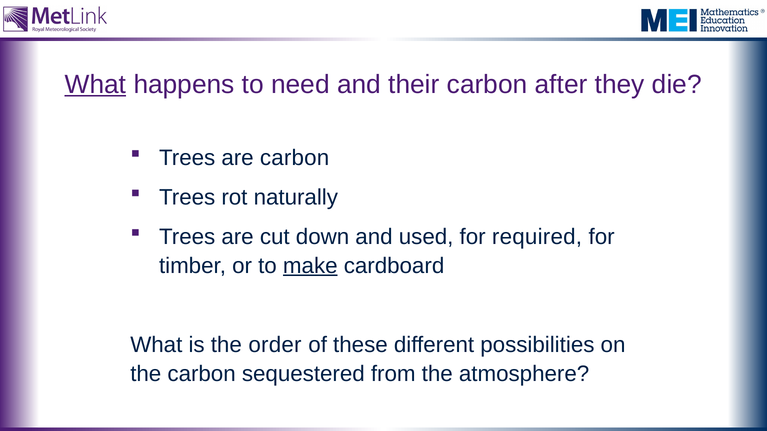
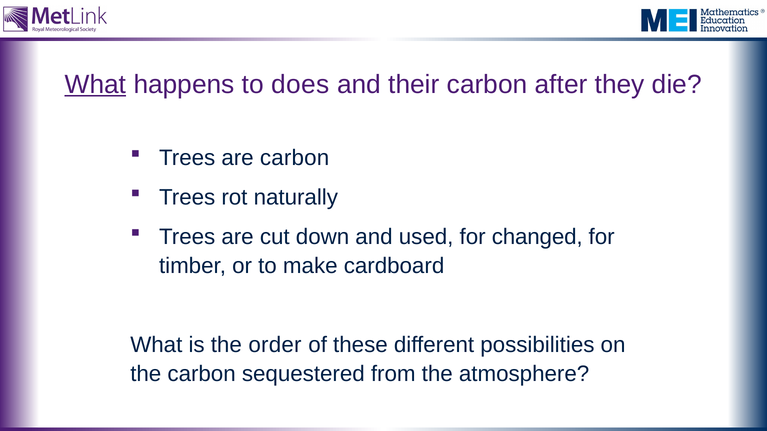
need: need -> does
required: required -> changed
make underline: present -> none
